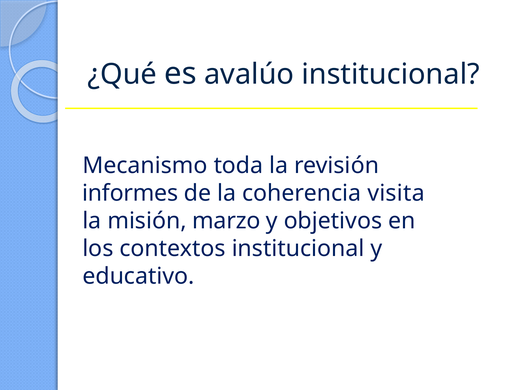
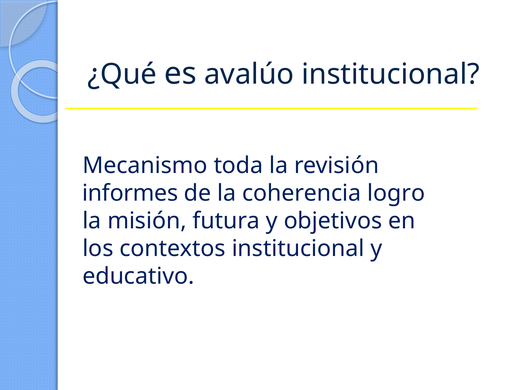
visita: visita -> logro
marzo: marzo -> futura
